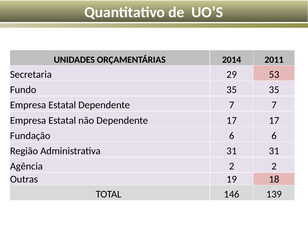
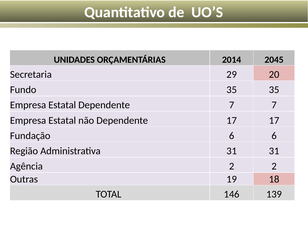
2011: 2011 -> 2045
53: 53 -> 20
